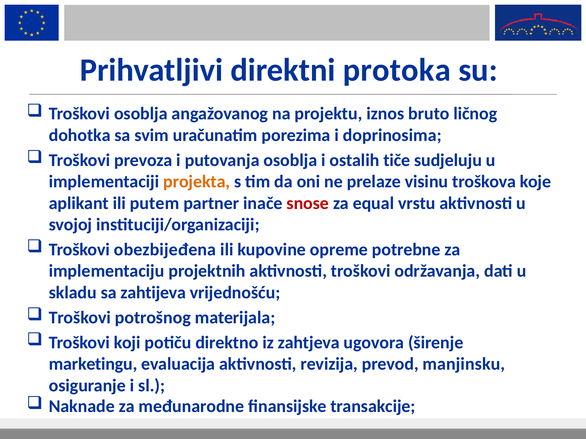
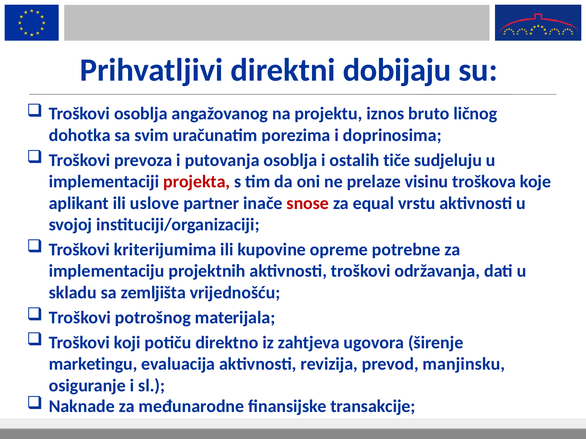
protoka: protoka -> dobijaju
projekta colour: orange -> red
putem: putem -> uslove
obezbijeđena: obezbijeđena -> kriterijumima
zahtijeva: zahtijeva -> zemljišta
